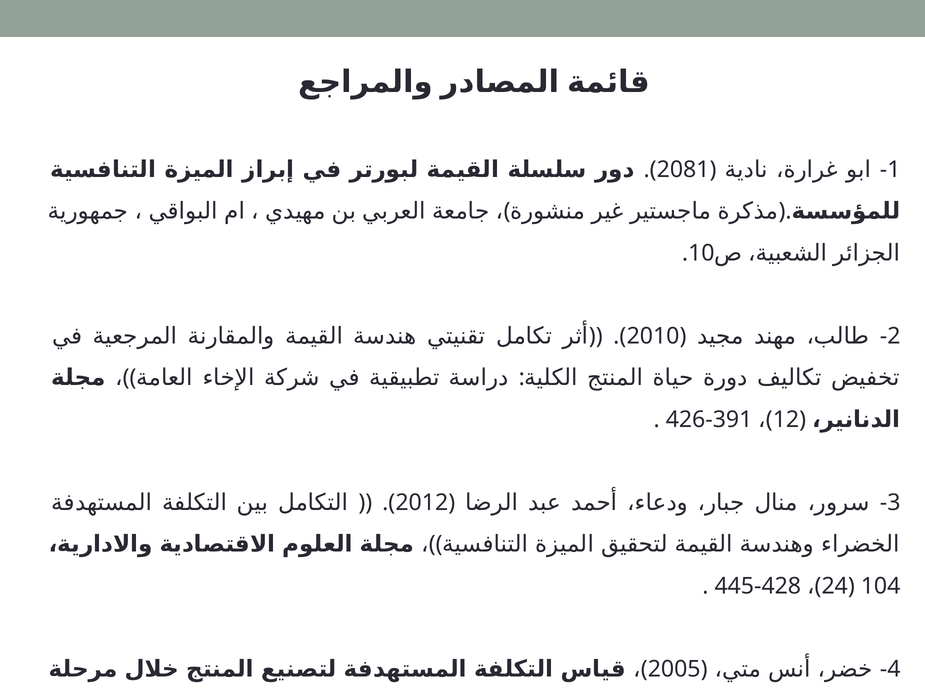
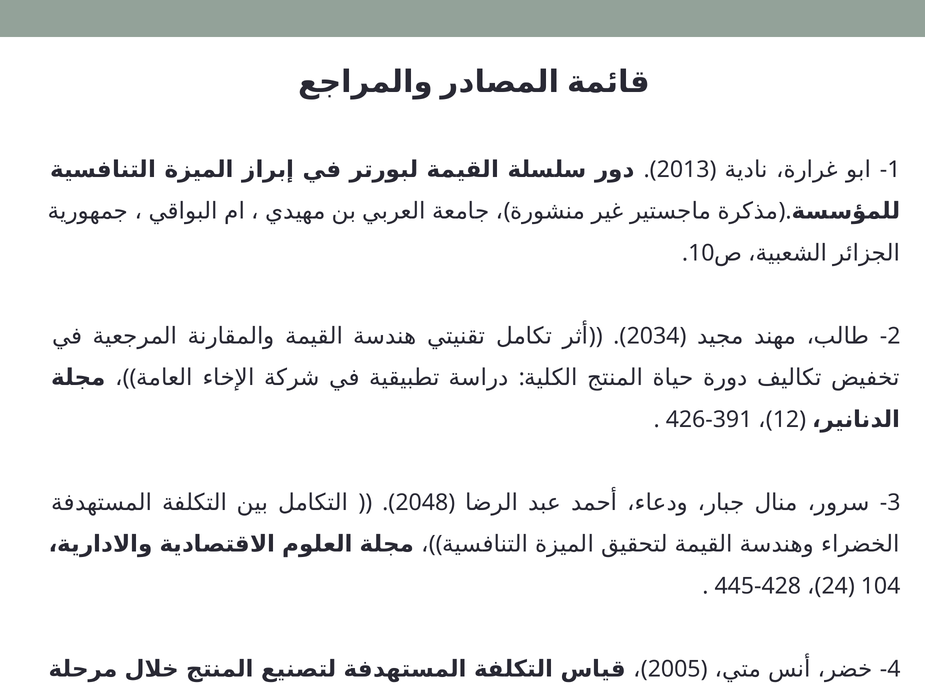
2081: 2081 -> 2013
2010: 2010 -> 2034
2012: 2012 -> 2048
